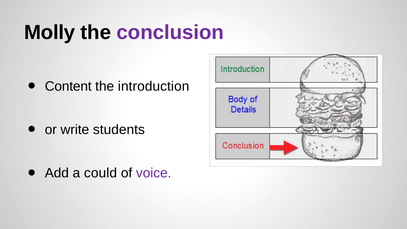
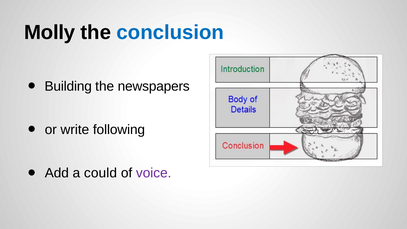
conclusion colour: purple -> blue
Content: Content -> Building
introduction: introduction -> newspapers
students: students -> following
